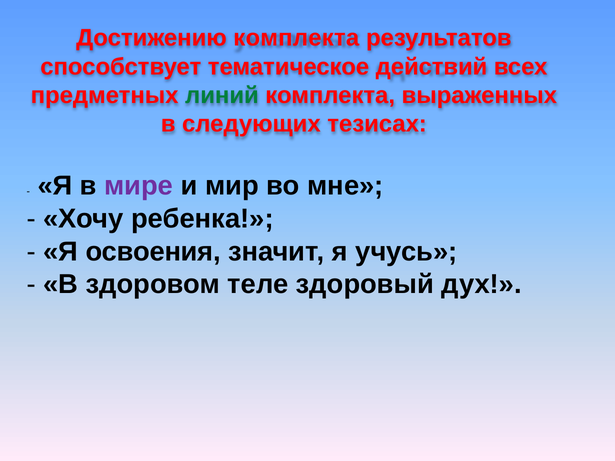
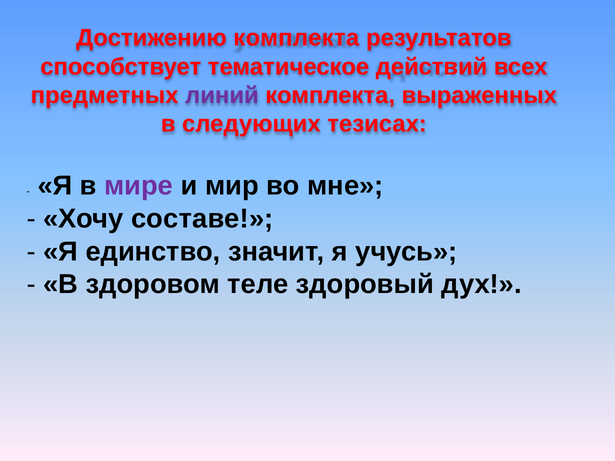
линий colour: green -> purple
ребенка: ребенка -> составе
освоения: освоения -> единство
